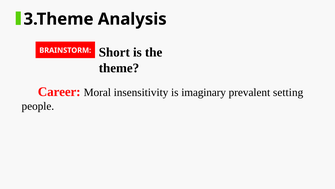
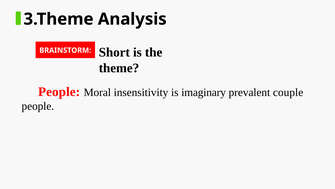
Career at (59, 92): Career -> People
setting: setting -> couple
